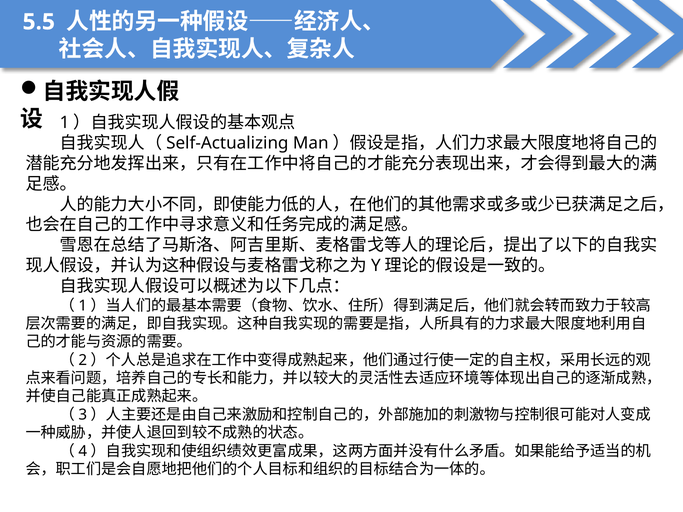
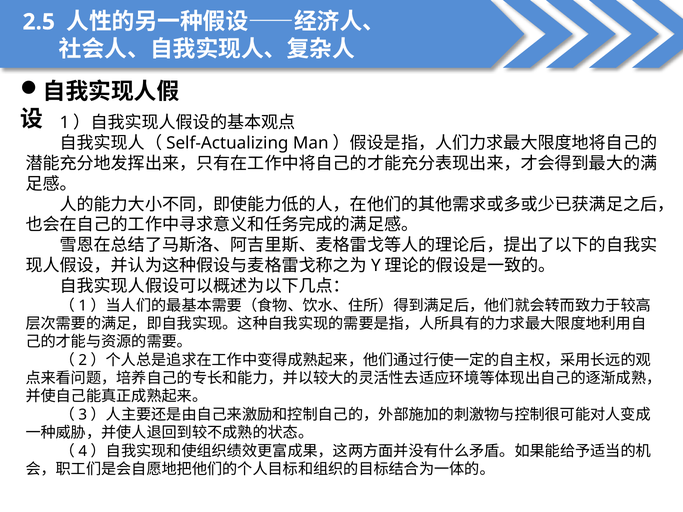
5.5: 5.5 -> 2.5
